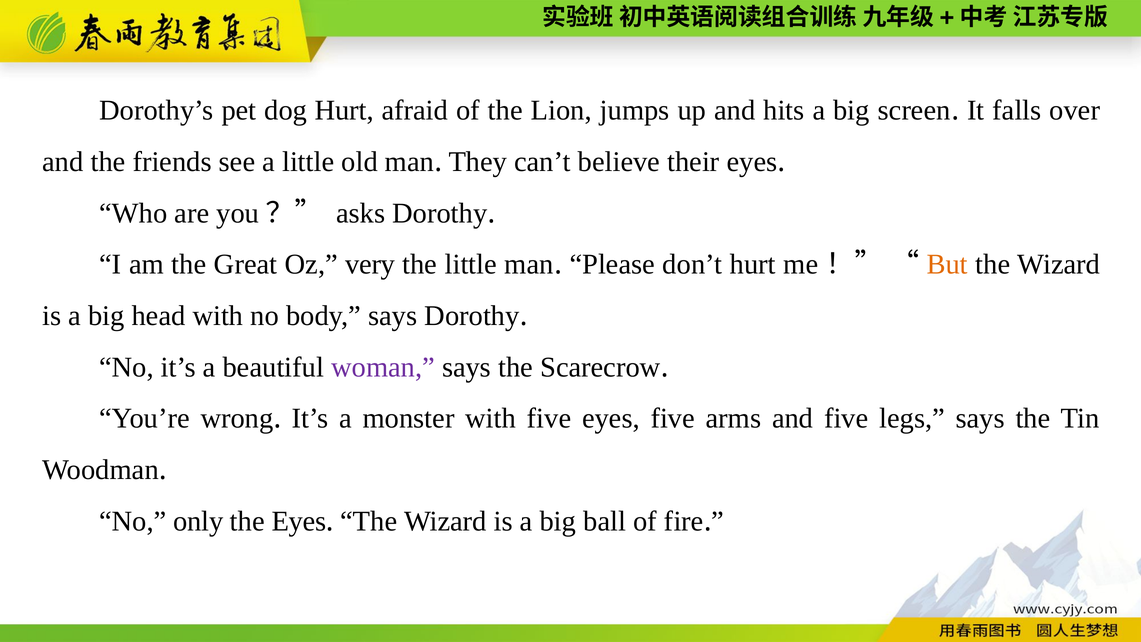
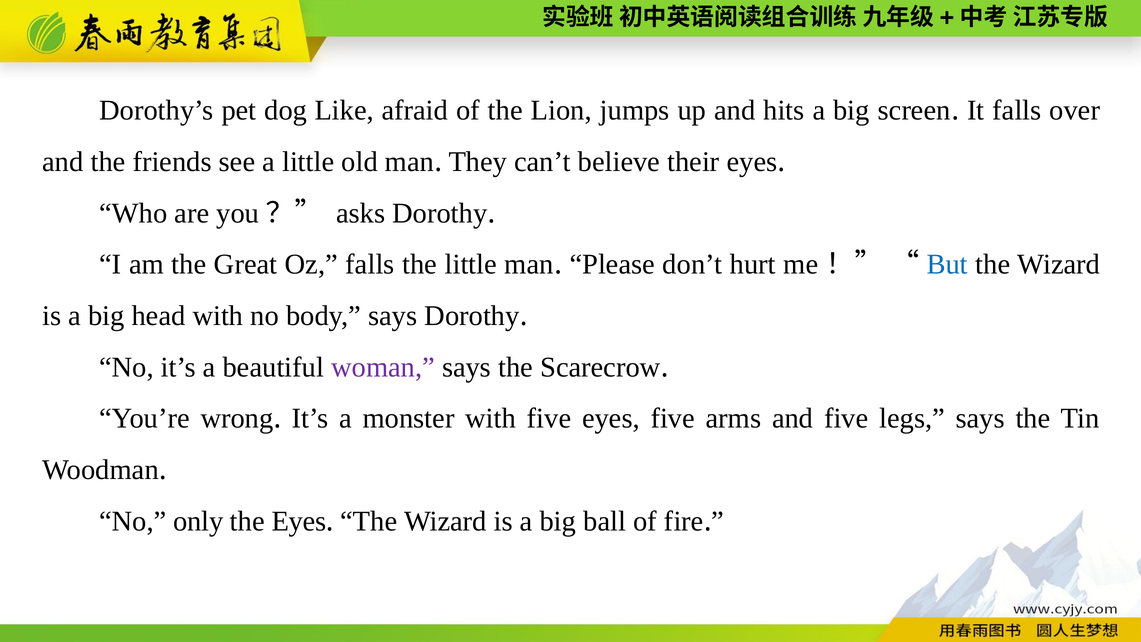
dog Hurt: Hurt -> Like
Oz very: very -> falls
But colour: orange -> blue
